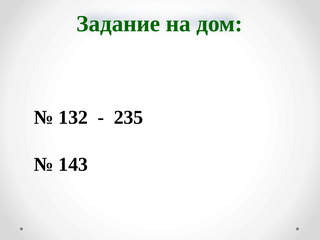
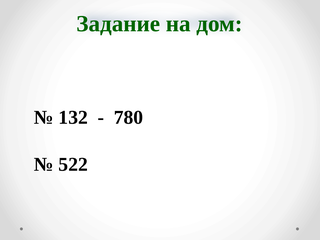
235: 235 -> 780
143: 143 -> 522
